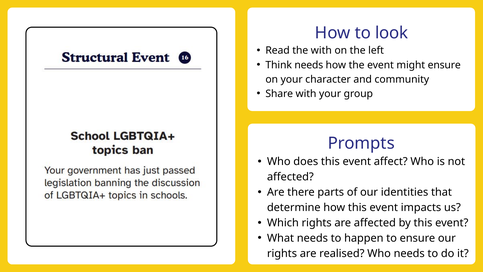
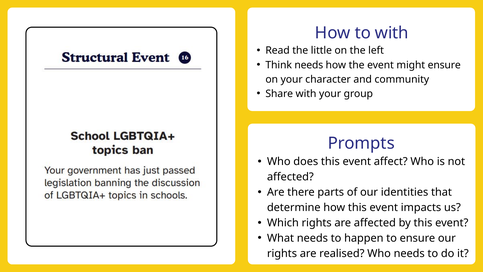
to look: look -> with
the with: with -> little
